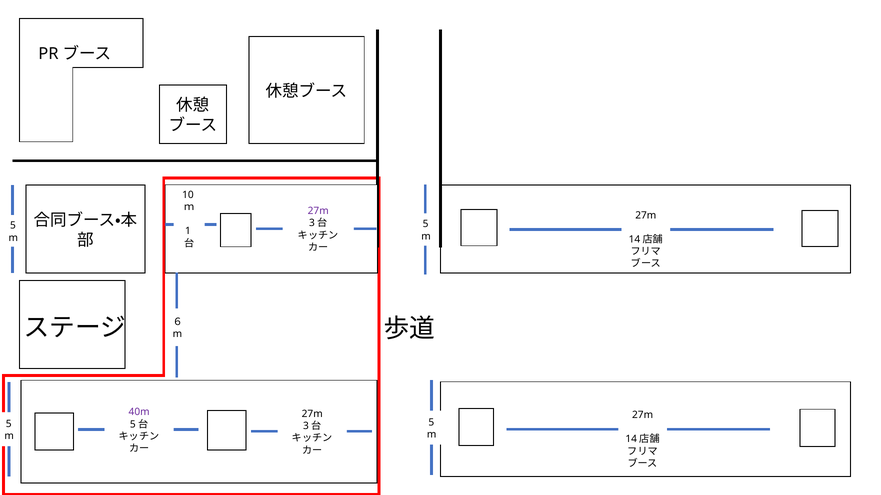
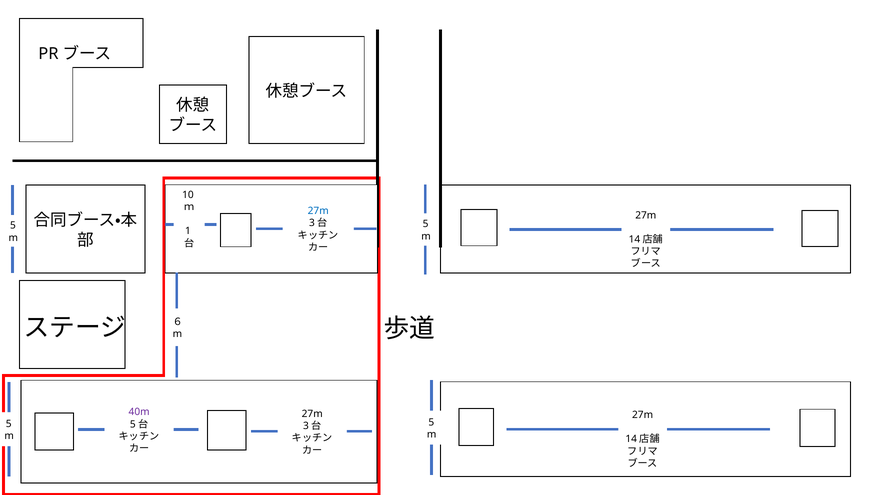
27m at (318, 211) colour: purple -> blue
